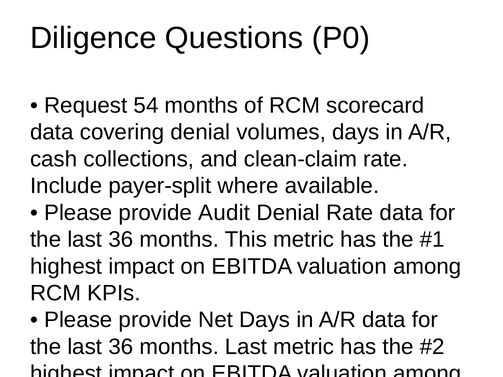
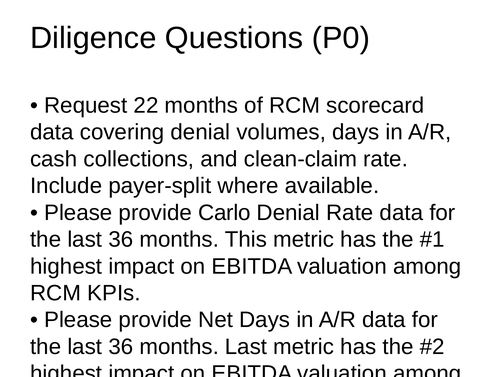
54: 54 -> 22
Audit: Audit -> Carlo
